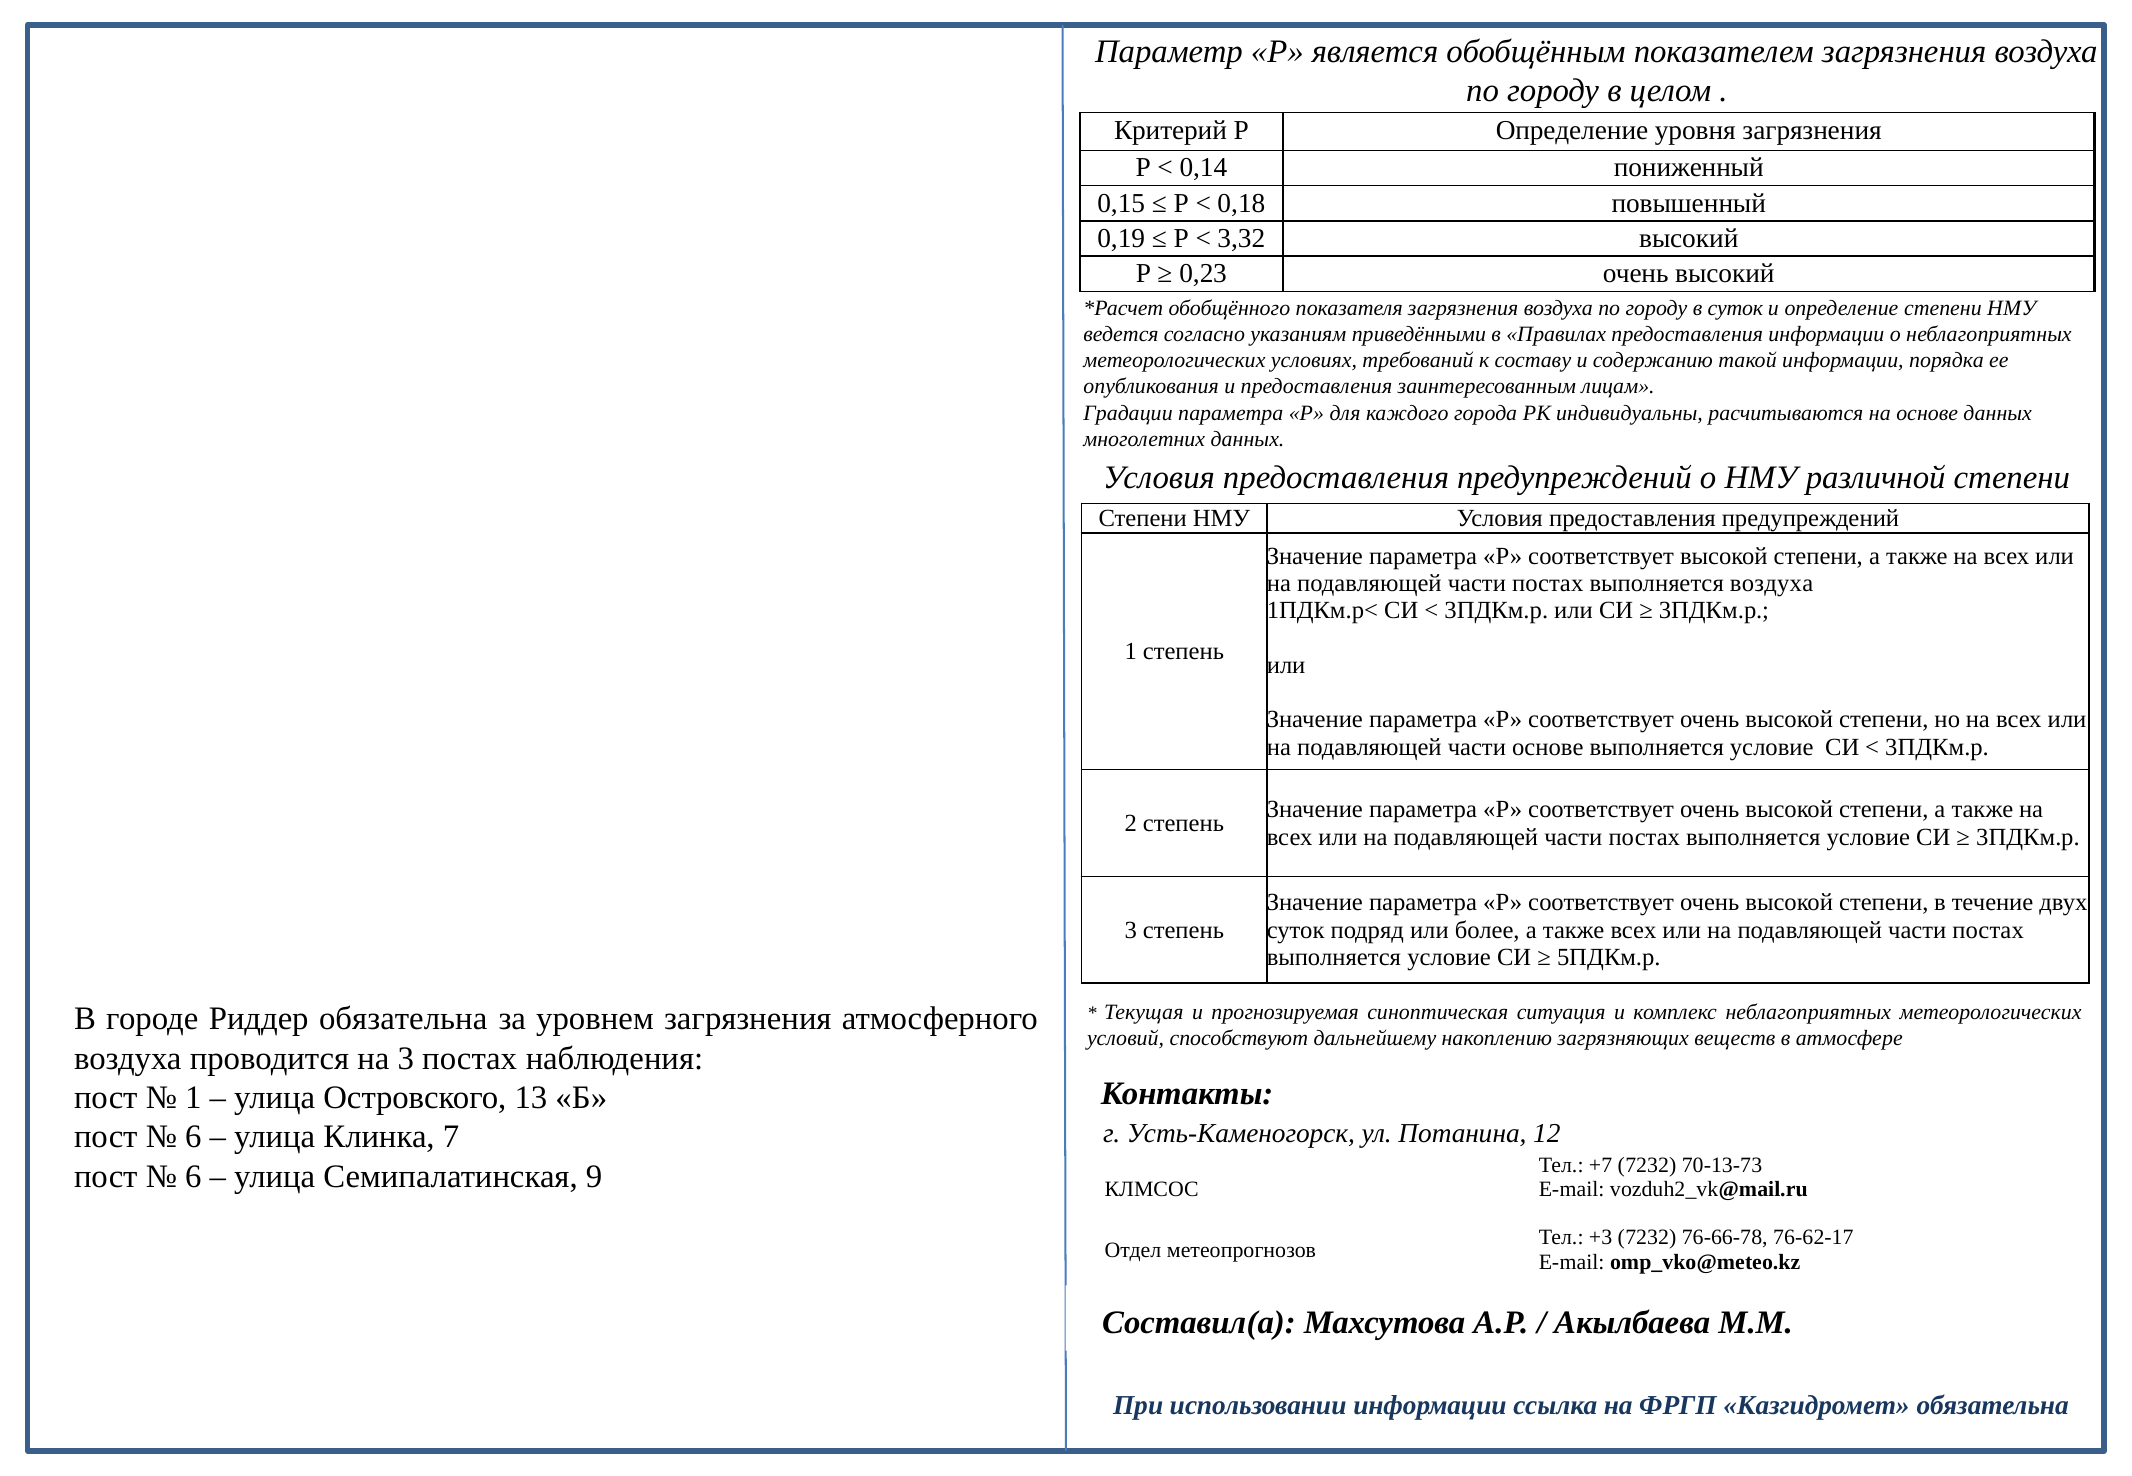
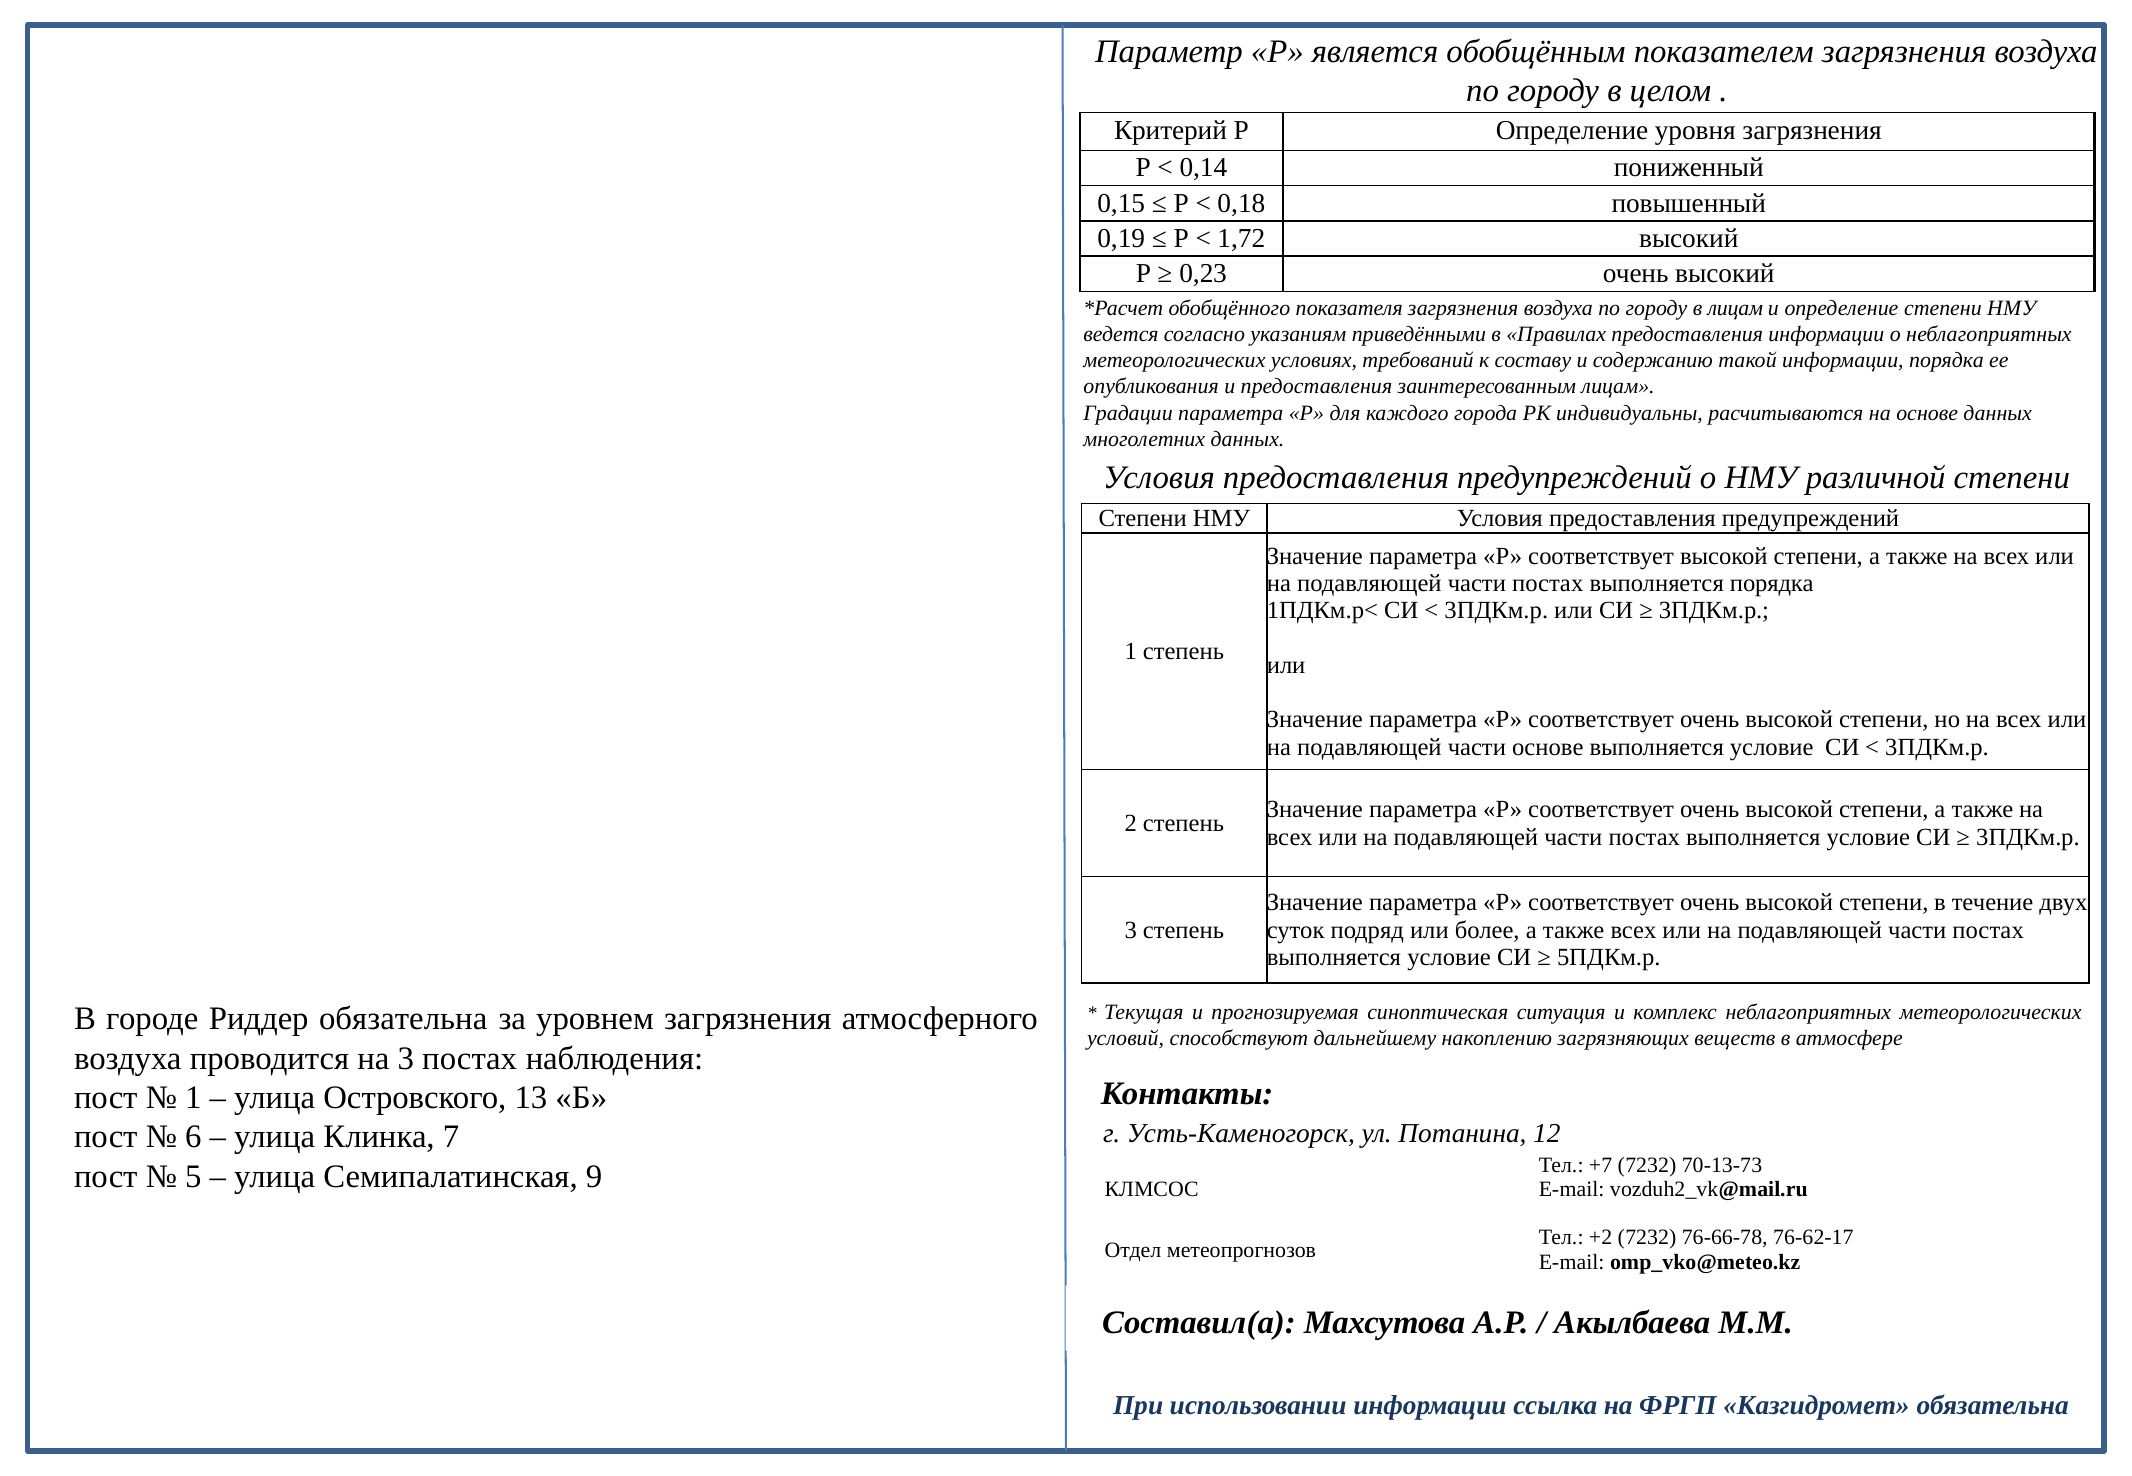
3,32: 3,32 -> 1,72
в суток: суток -> лицам
выполняется воздуха: воздуха -> порядка
6 at (193, 1176): 6 -> 5
+3: +3 -> +2
